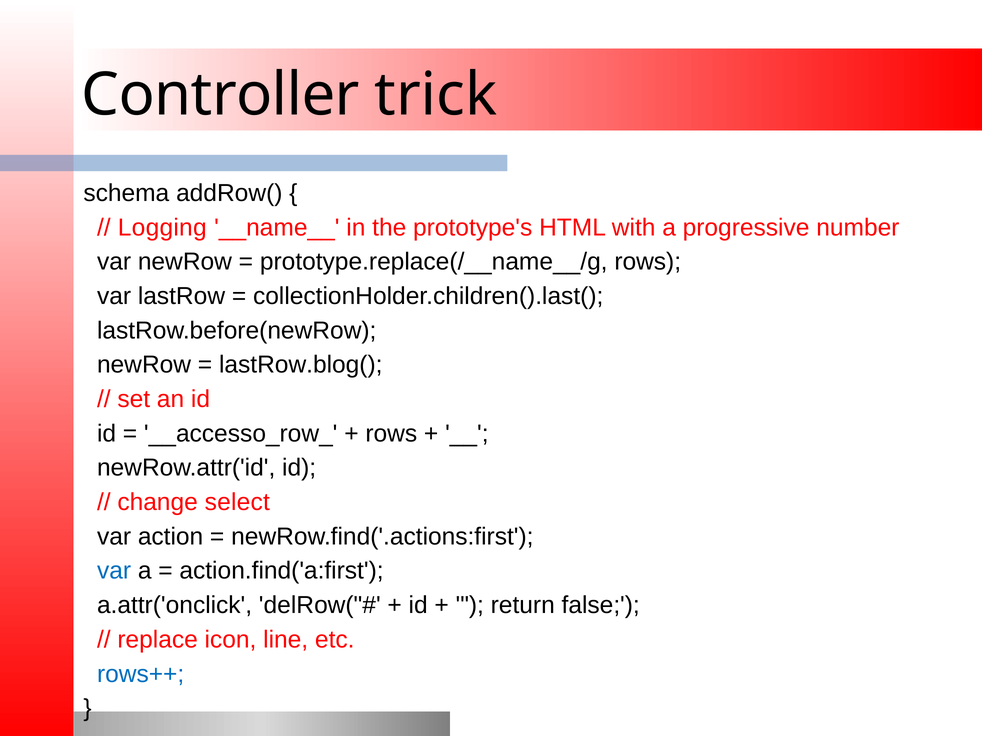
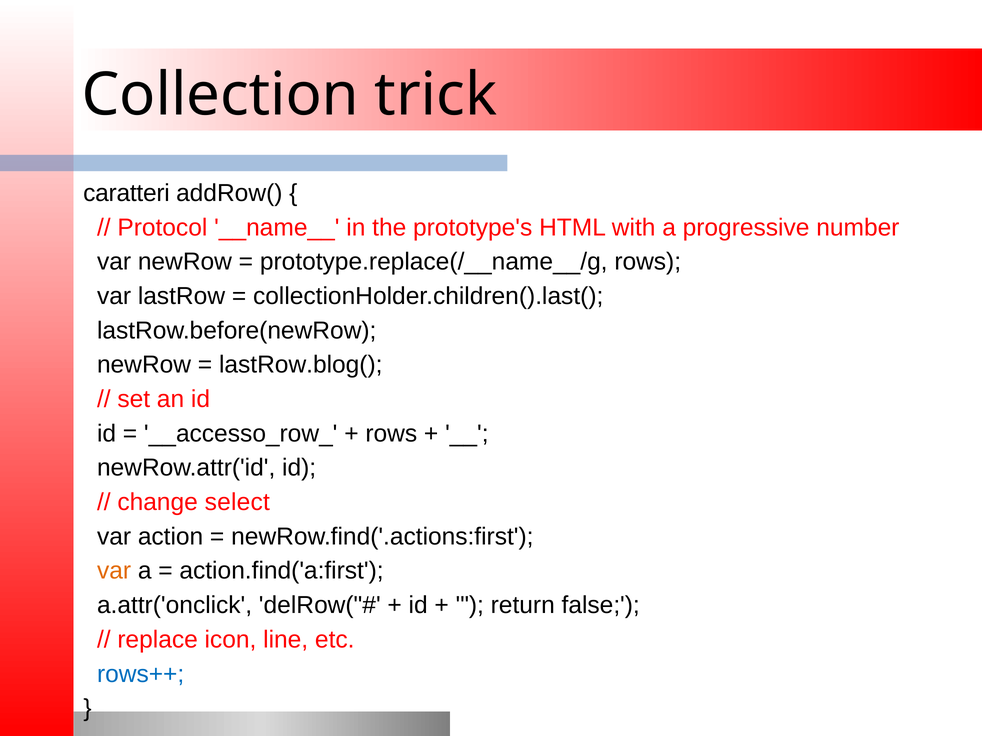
Controller: Controller -> Collection
schema: schema -> caratteri
Logging: Logging -> Protocol
var at (114, 571) colour: blue -> orange
